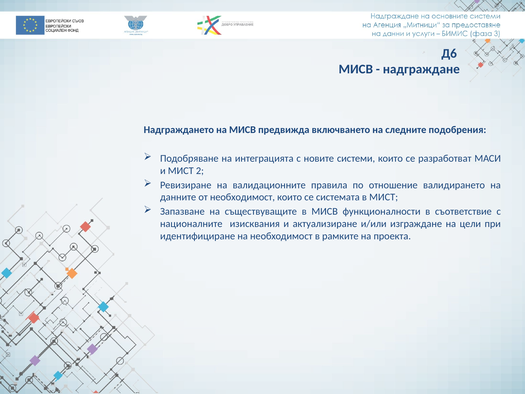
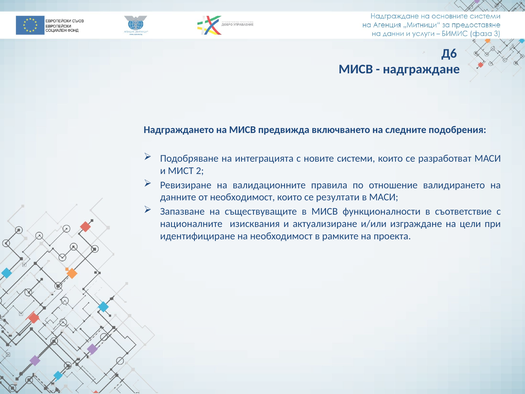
системата: системата -> резултати
в МИСТ: МИСТ -> МАСИ
